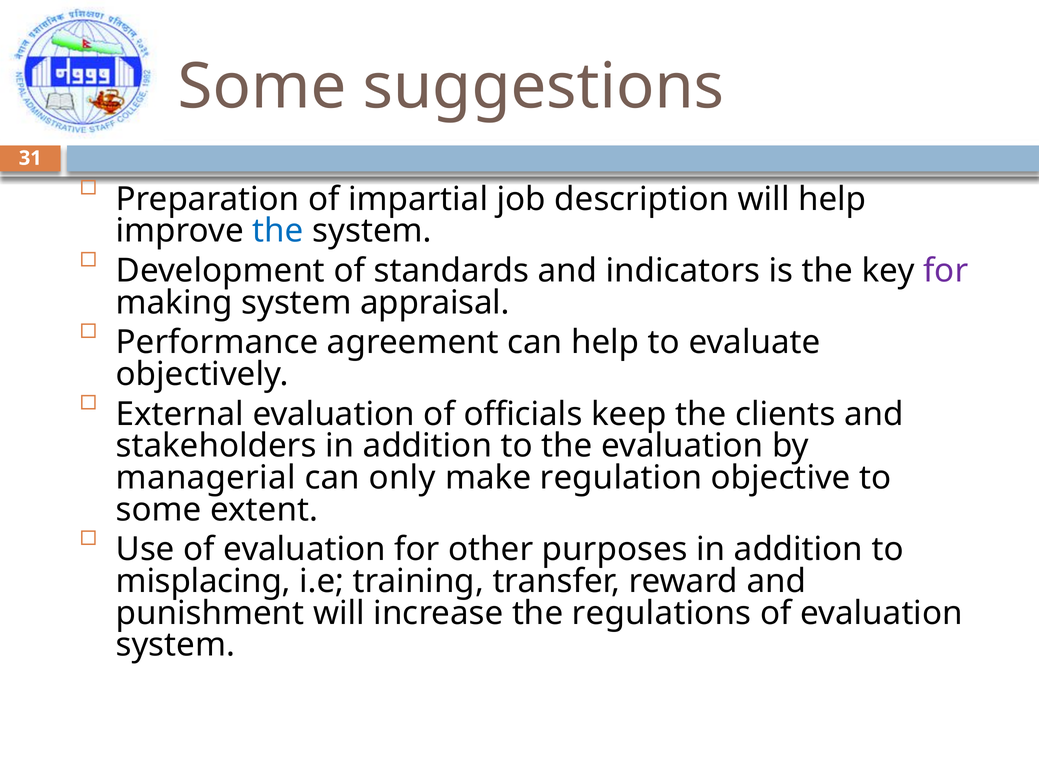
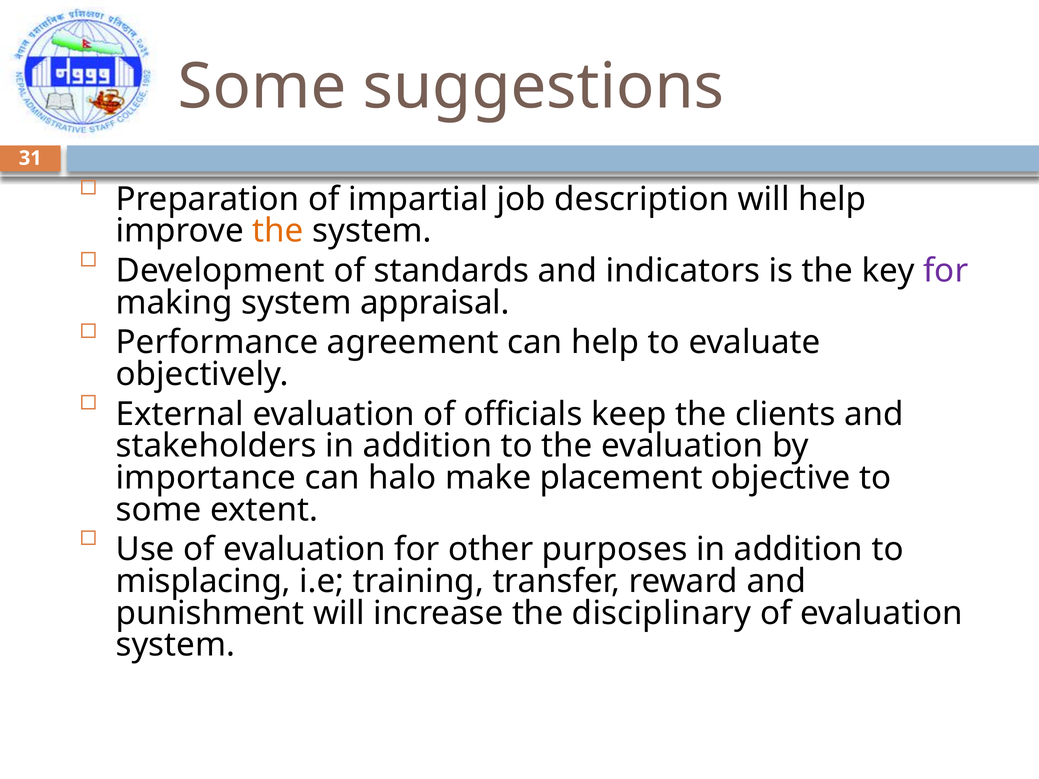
the at (278, 231) colour: blue -> orange
managerial: managerial -> importance
only: only -> halo
regulation: regulation -> placement
regulations: regulations -> disciplinary
